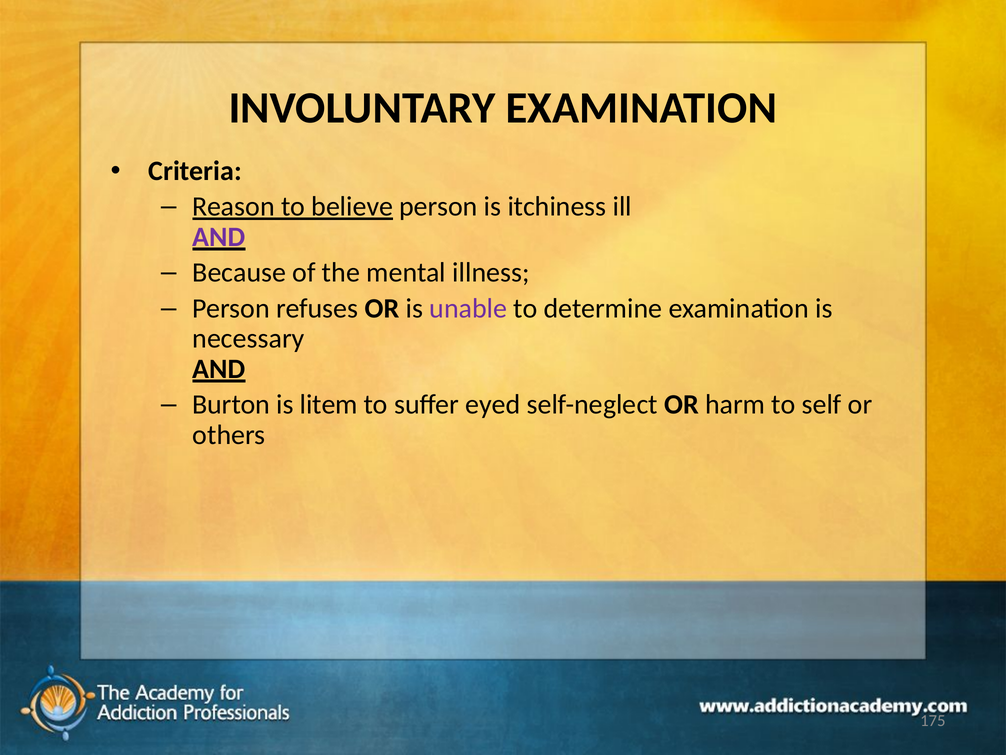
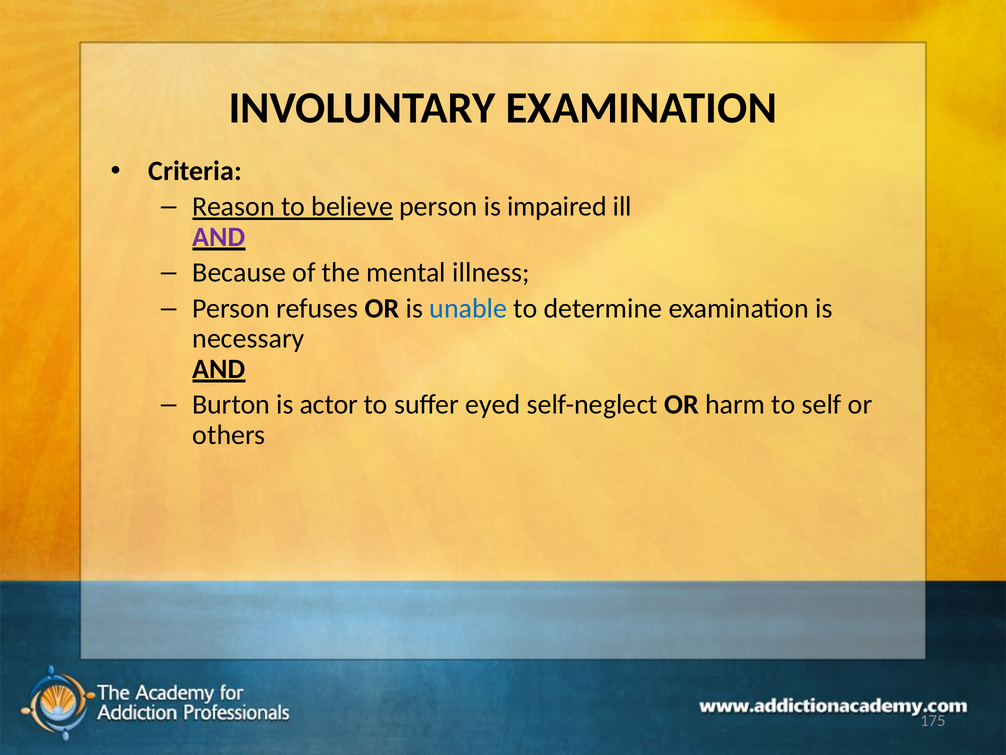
itchiness: itchiness -> impaired
unable colour: purple -> blue
litem: litem -> actor
